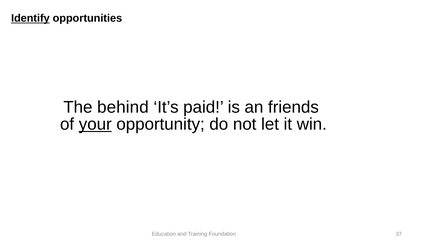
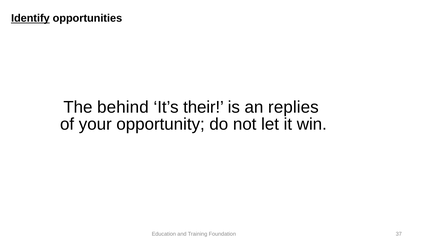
paid: paid -> their
friends: friends -> replies
your underline: present -> none
